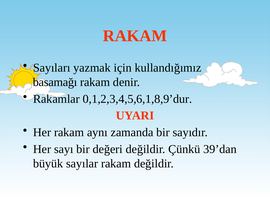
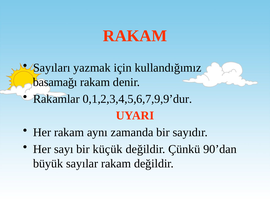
0,1,2,3,4,5,6,1,8,9’dur: 0,1,2,3,4,5,6,1,8,9’dur -> 0,1,2,3,4,5,6,7,9,9’dur
değeri: değeri -> küçük
39’dan: 39’dan -> 90’dan
